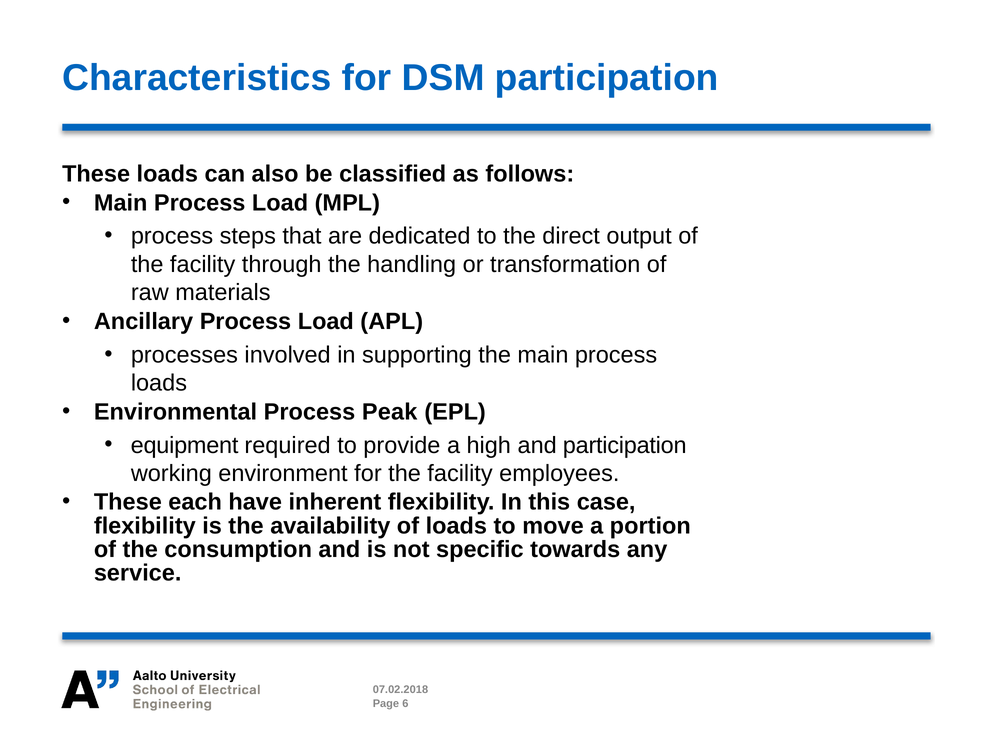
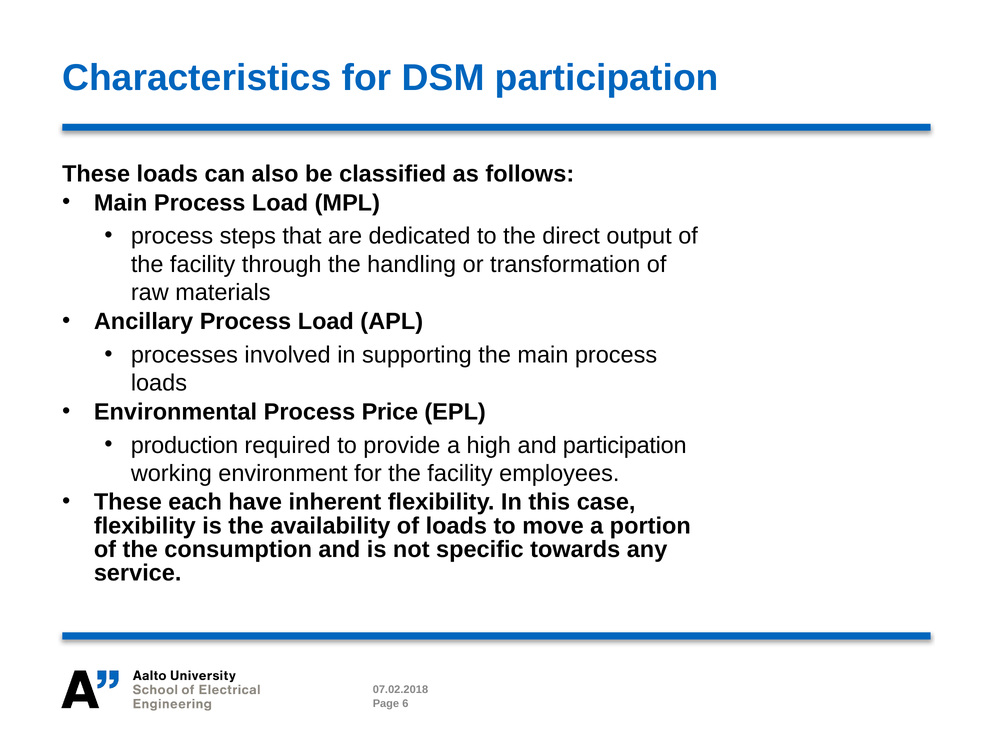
Peak: Peak -> Price
equipment: equipment -> production
